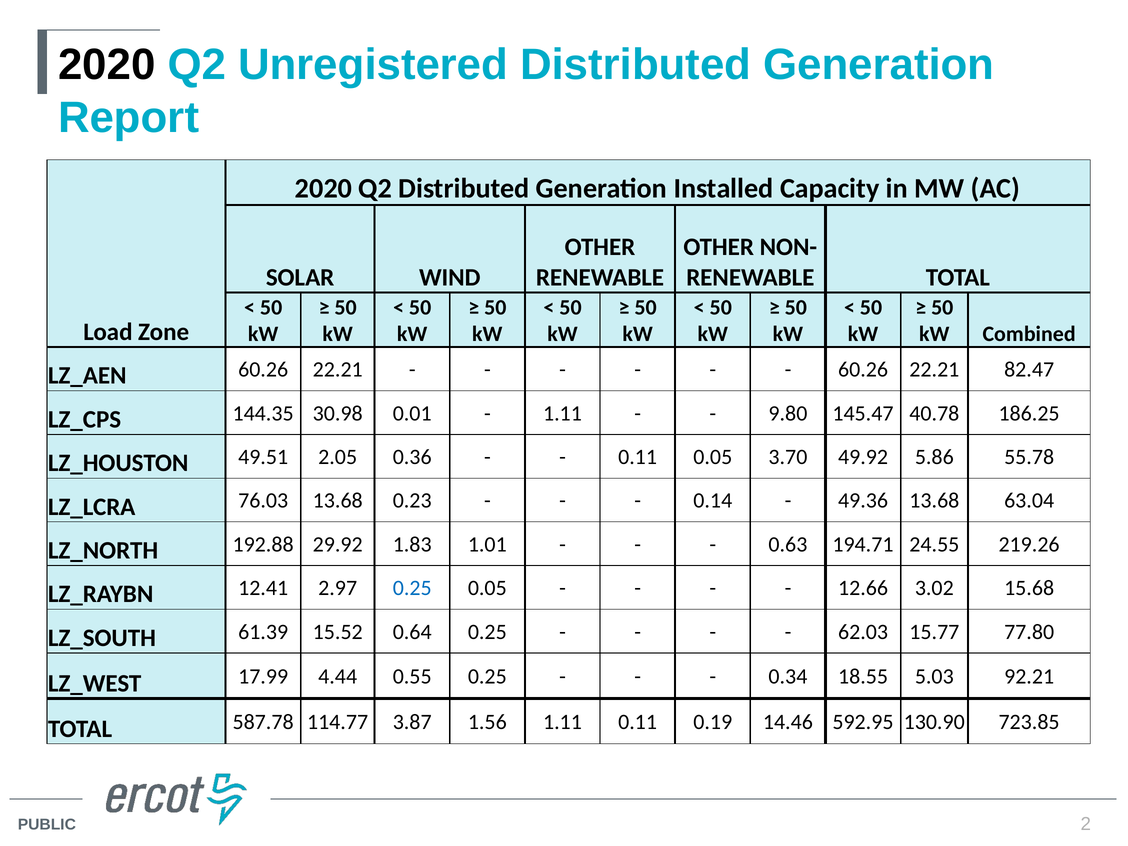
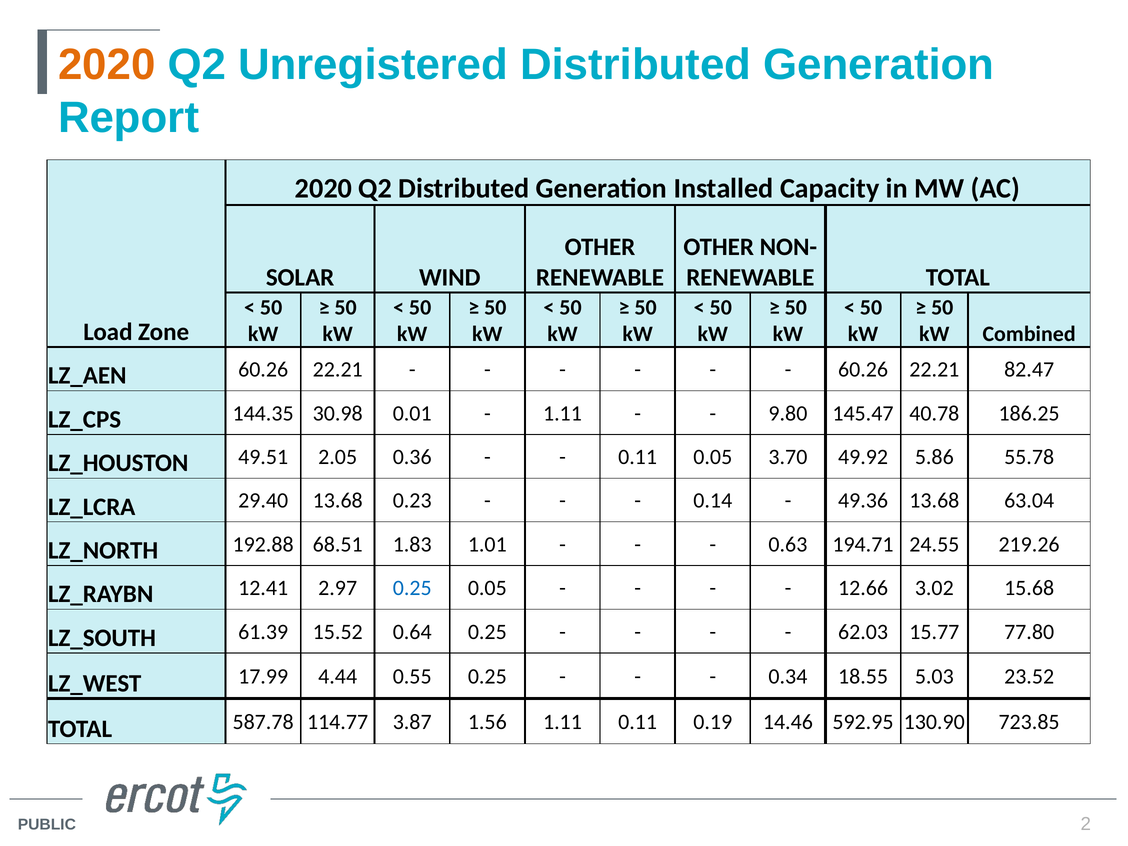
2020 at (107, 65) colour: black -> orange
76.03: 76.03 -> 29.40
29.92: 29.92 -> 68.51
92.21: 92.21 -> 23.52
